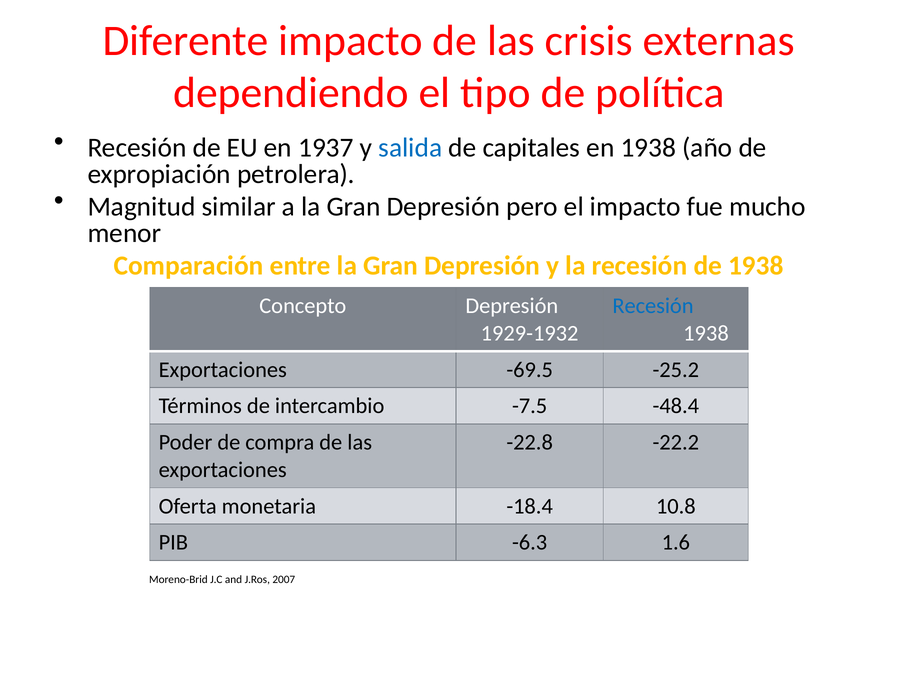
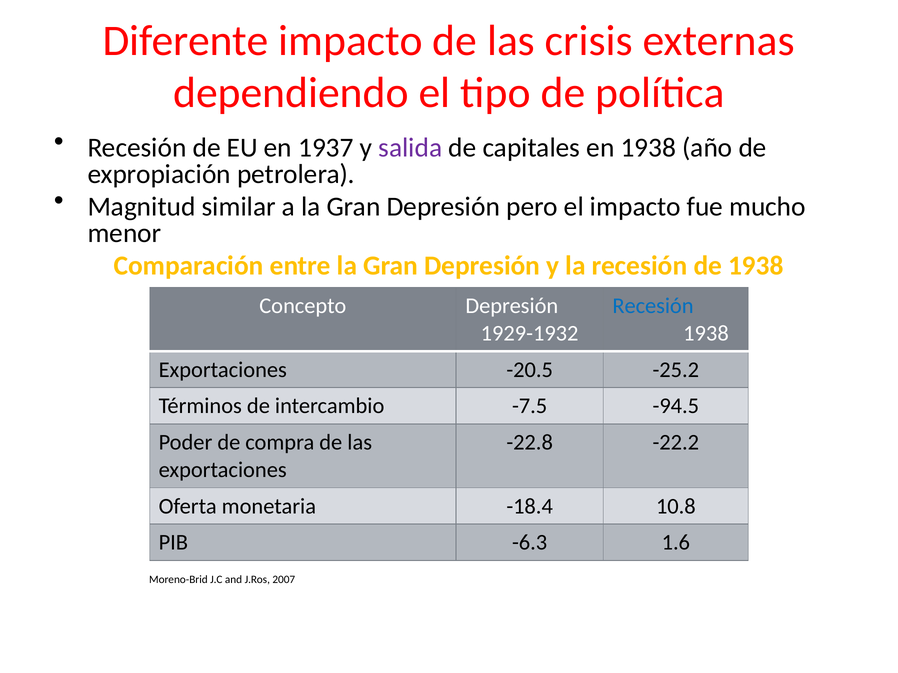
salida colour: blue -> purple
-69.5: -69.5 -> -20.5
-48.4: -48.4 -> -94.5
